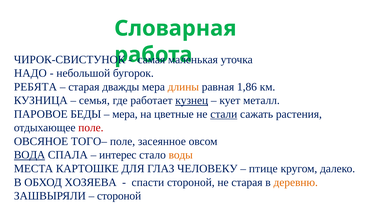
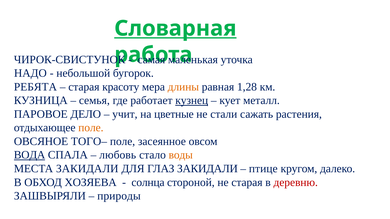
Словарная underline: none -> present
дважды: дважды -> красоту
1,86: 1,86 -> 1,28
БЕДЫ: БЕДЫ -> ДЕЛО
мера at (125, 114): мера -> учит
стали underline: present -> none
поле at (91, 128) colour: red -> orange
интерес: интерес -> любовь
МЕСТА КАРТОШКЕ: КАРТОШКЕ -> ЗАКИДАЛИ
ГЛАЗ ЧЕЛОВЕКУ: ЧЕЛОВЕКУ -> ЗАКИДАЛИ
спасти: спасти -> солнца
деревню colour: orange -> red
стороной at (119, 196): стороной -> природы
